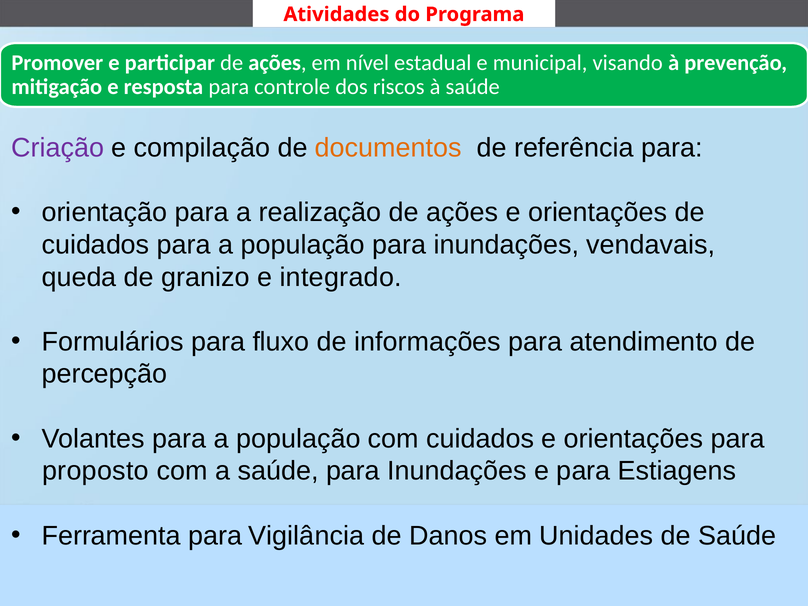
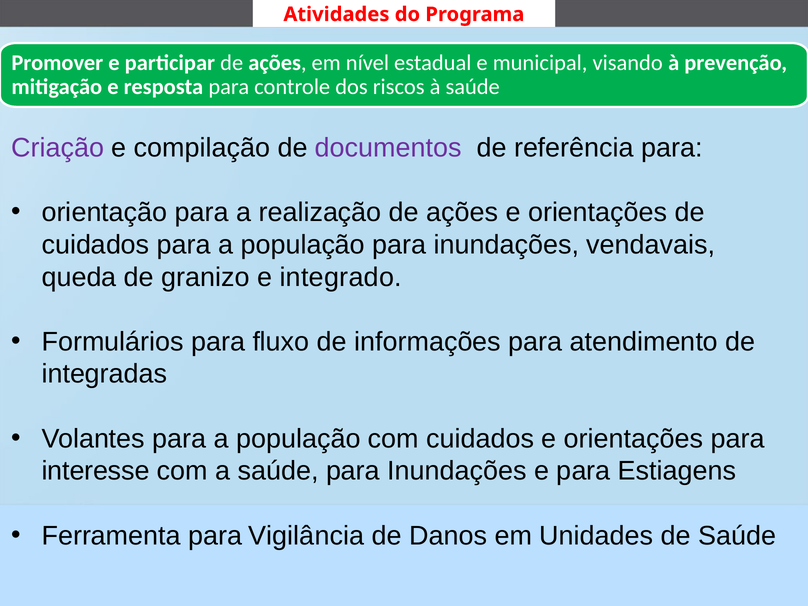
documentos colour: orange -> purple
percepção: percepção -> integradas
proposto: proposto -> interesse
